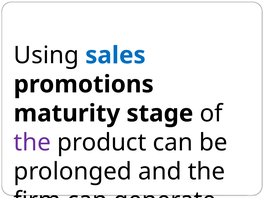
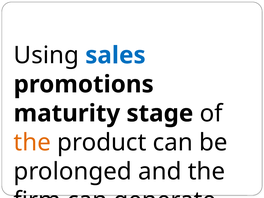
the at (32, 142) colour: purple -> orange
